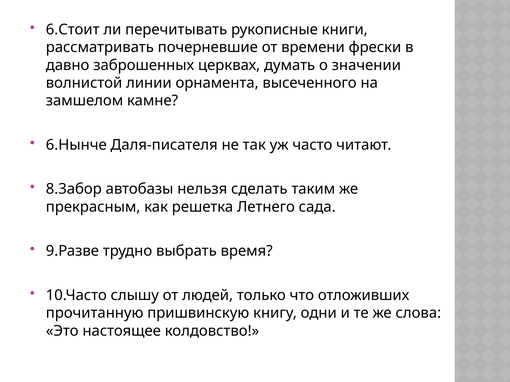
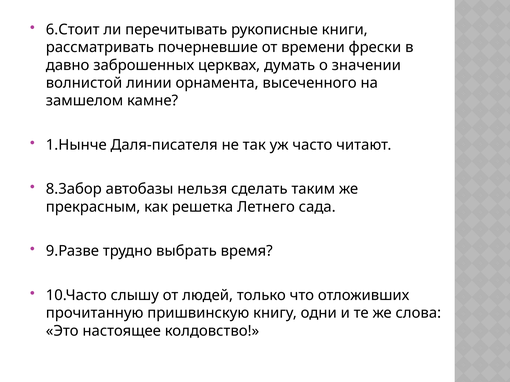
6.Нынче: 6.Нынче -> 1.Нынче
